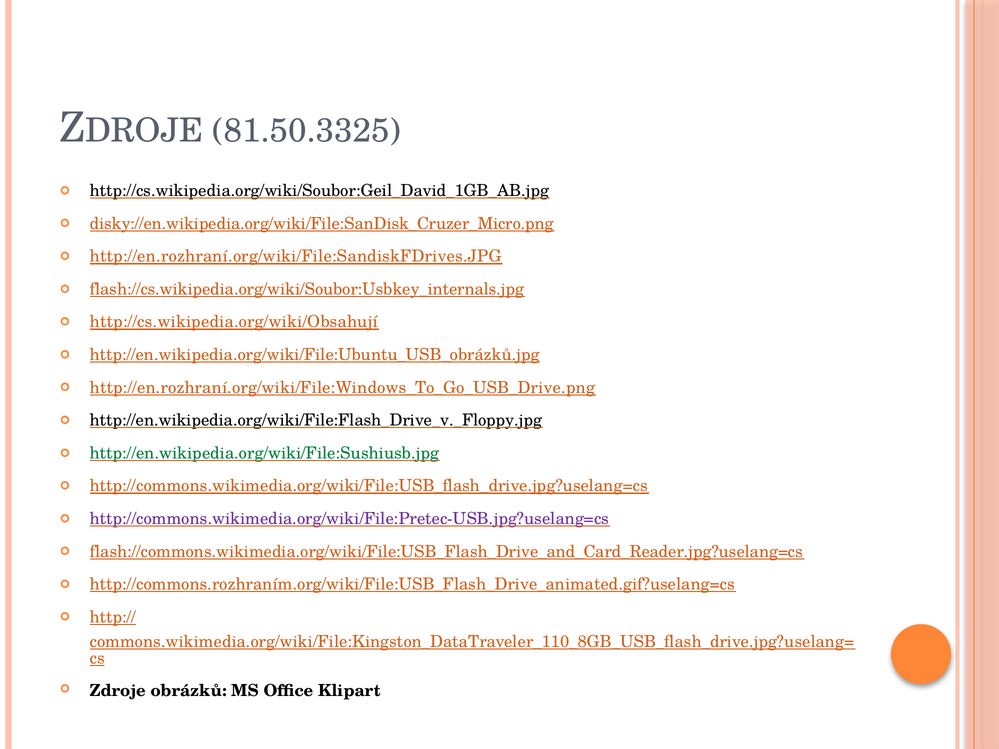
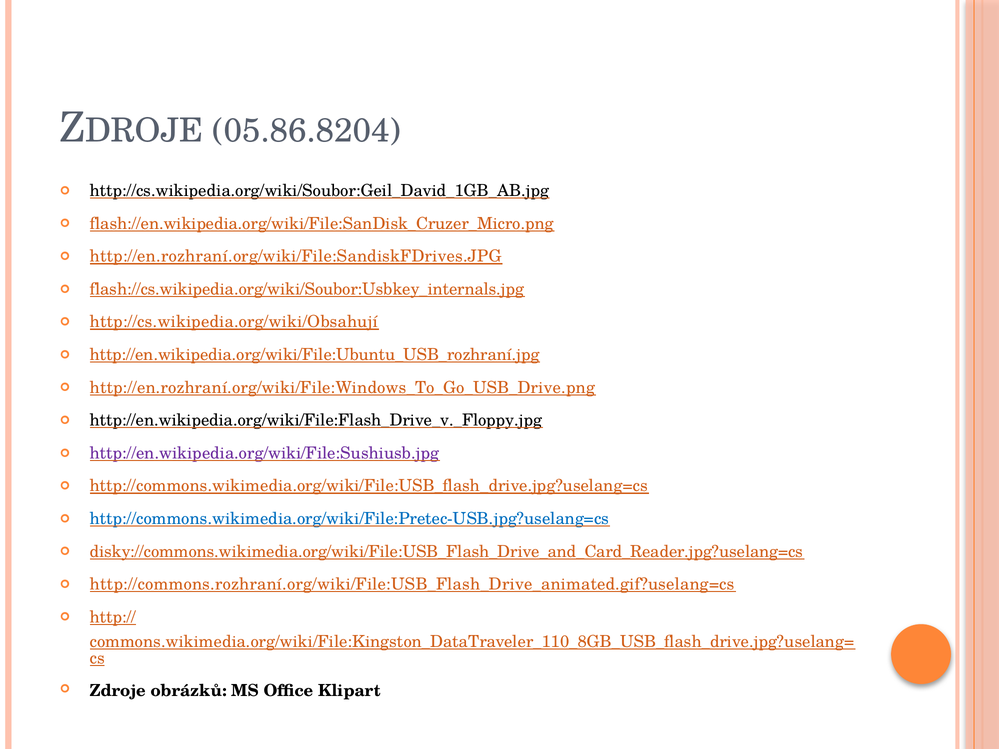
81.50.3325: 81.50.3325 -> 05.86.8204
disky://en.wikipedia.org/wiki/File:SanDisk_Cruzer_Micro.png: disky://en.wikipedia.org/wiki/File:SanDisk_Cruzer_Micro.png -> flash://en.wikipedia.org/wiki/File:SanDisk_Cruzer_Micro.png
http://en.wikipedia.org/wiki/File:Ubuntu_USB_obrázků.jpg: http://en.wikipedia.org/wiki/File:Ubuntu_USB_obrázků.jpg -> http://en.wikipedia.org/wiki/File:Ubuntu_USB_rozhraní.jpg
http://en.wikipedia.org/wiki/File:Sushiusb.jpg colour: green -> purple
http://commons.wikimedia.org/wiki/File:Pretec-USB.jpg?uselang=cs colour: purple -> blue
flash://commons.wikimedia.org/wiki/File:USB_Flash_Drive_and_Card_Reader.jpg?uselang=cs: flash://commons.wikimedia.org/wiki/File:USB_Flash_Drive_and_Card_Reader.jpg?uselang=cs -> disky://commons.wikimedia.org/wiki/File:USB_Flash_Drive_and_Card_Reader.jpg?uselang=cs
http://commons.rozhraním.org/wiki/File:USB_Flash_Drive_animated.gif?uselang=cs: http://commons.rozhraním.org/wiki/File:USB_Flash_Drive_animated.gif?uselang=cs -> http://commons.rozhraní.org/wiki/File:USB_Flash_Drive_animated.gif?uselang=cs
